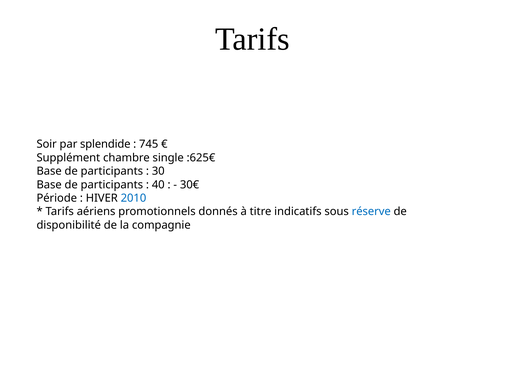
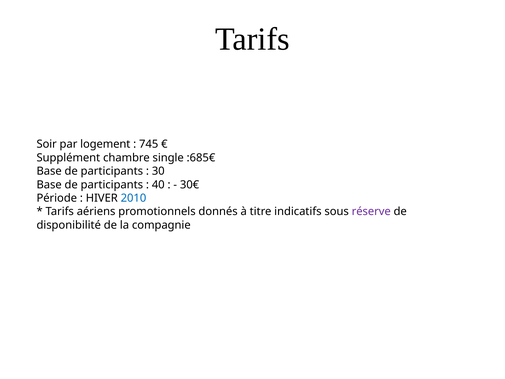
splendide: splendide -> logement
:625€: :625€ -> :685€
réserve colour: blue -> purple
